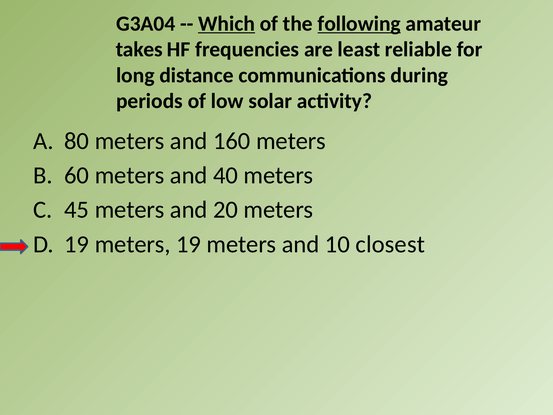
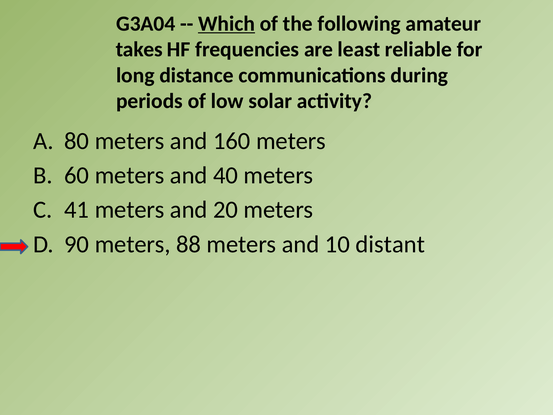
following underline: present -> none
45: 45 -> 41
19 at (77, 244): 19 -> 90
meters 19: 19 -> 88
closest: closest -> distant
